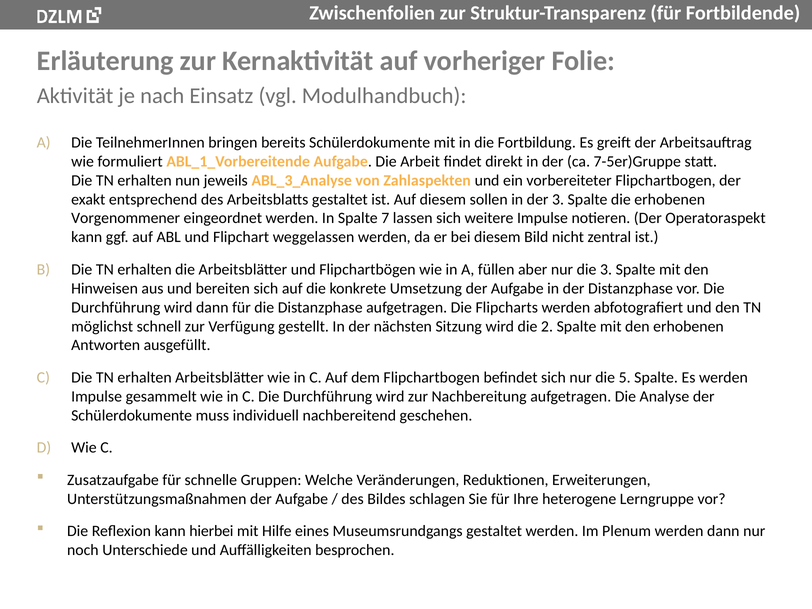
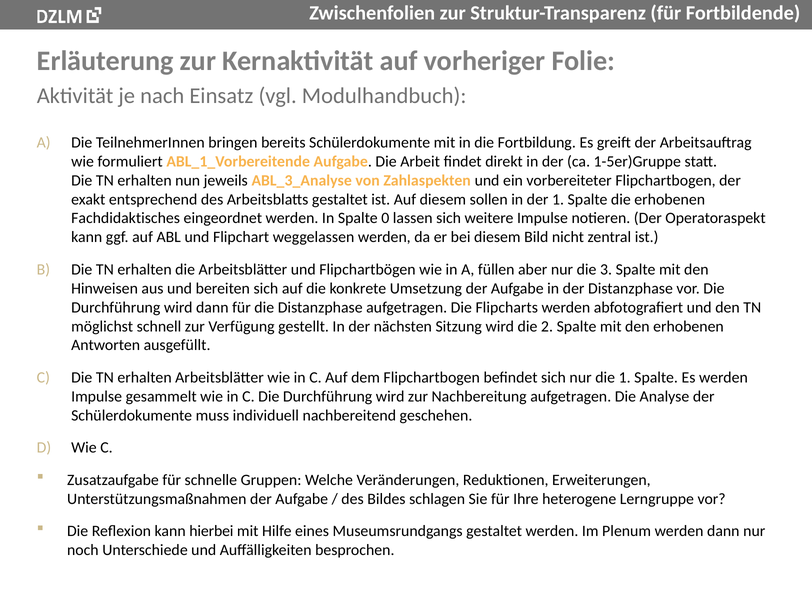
7-5er)Gruppe: 7-5er)Gruppe -> 1-5er)Gruppe
der 3: 3 -> 1
Vorgenommener: Vorgenommener -> Fachdidaktisches
7: 7 -> 0
die 5: 5 -> 1
